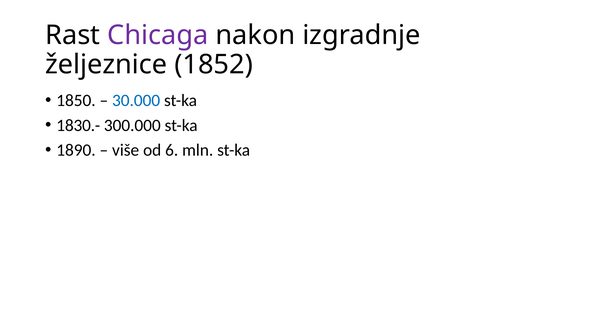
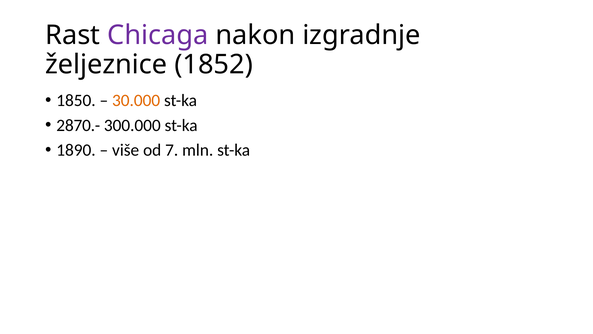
30.000 colour: blue -> orange
1830.-: 1830.- -> 2870.-
6: 6 -> 7
